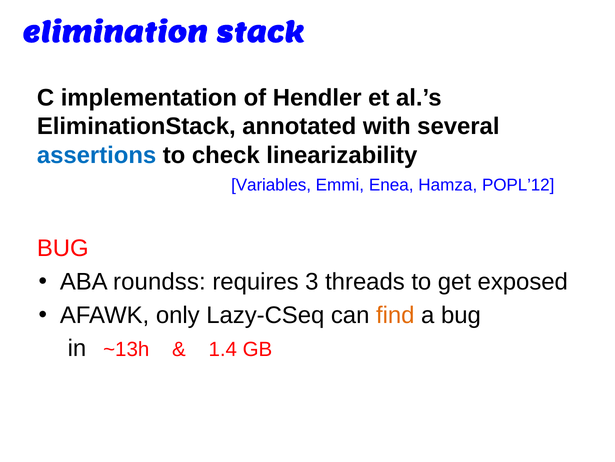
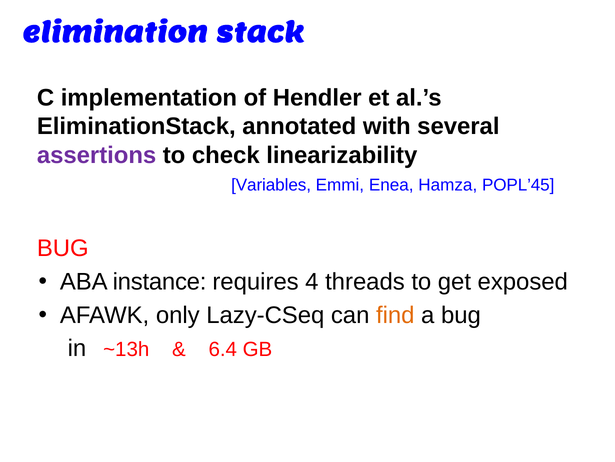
assertions colour: blue -> purple
POPL’12: POPL’12 -> POPL’45
roundss: roundss -> instance
3: 3 -> 4
1.4: 1.4 -> 6.4
